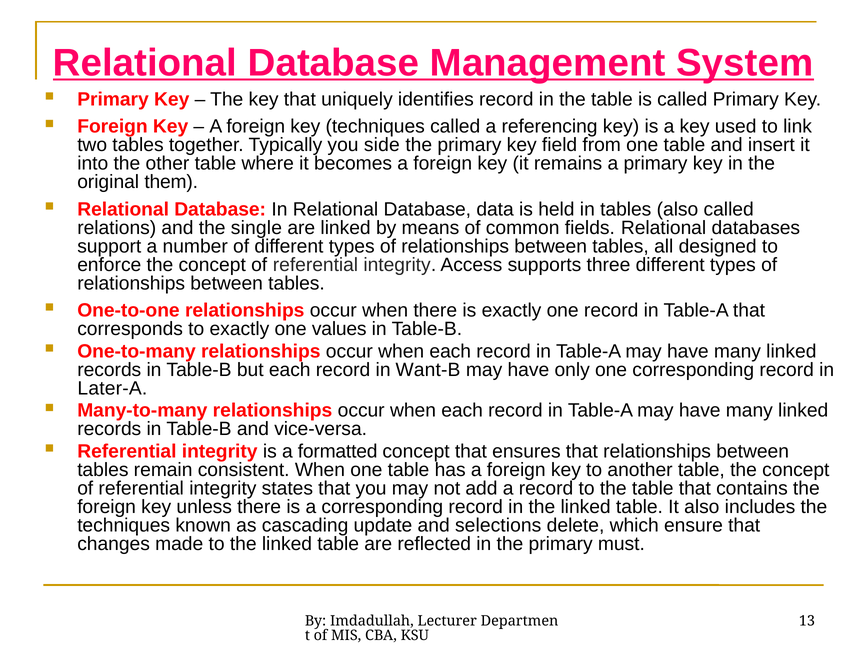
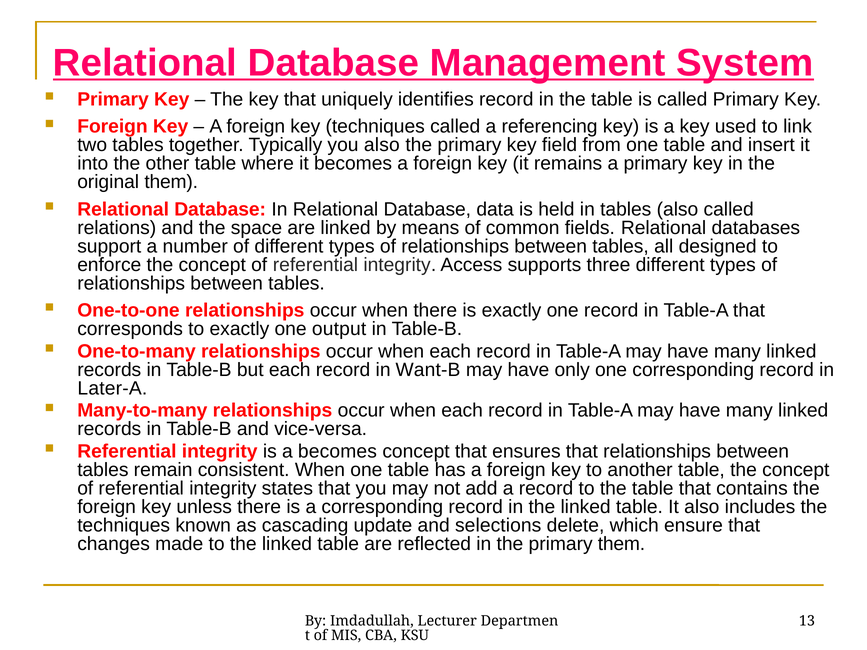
you side: side -> also
single: single -> space
values: values -> output
a formatted: formatted -> becomes
primary must: must -> them
